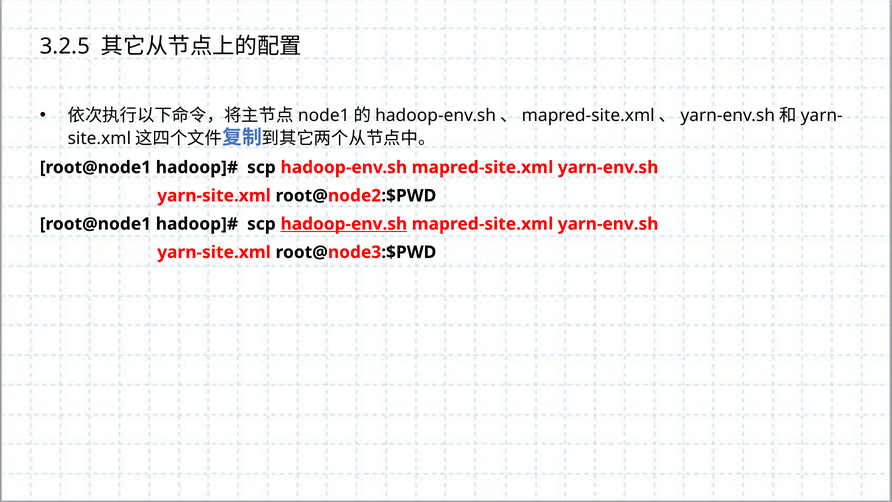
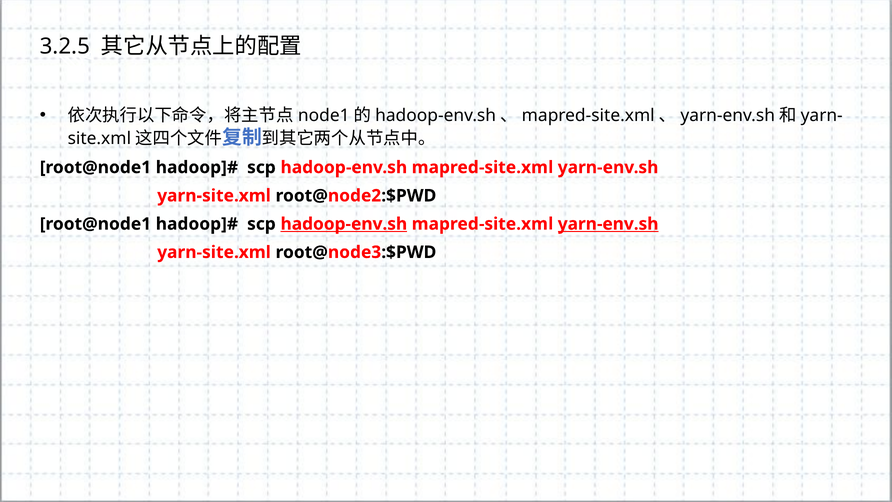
yarn-env.sh at (608, 224) underline: none -> present
